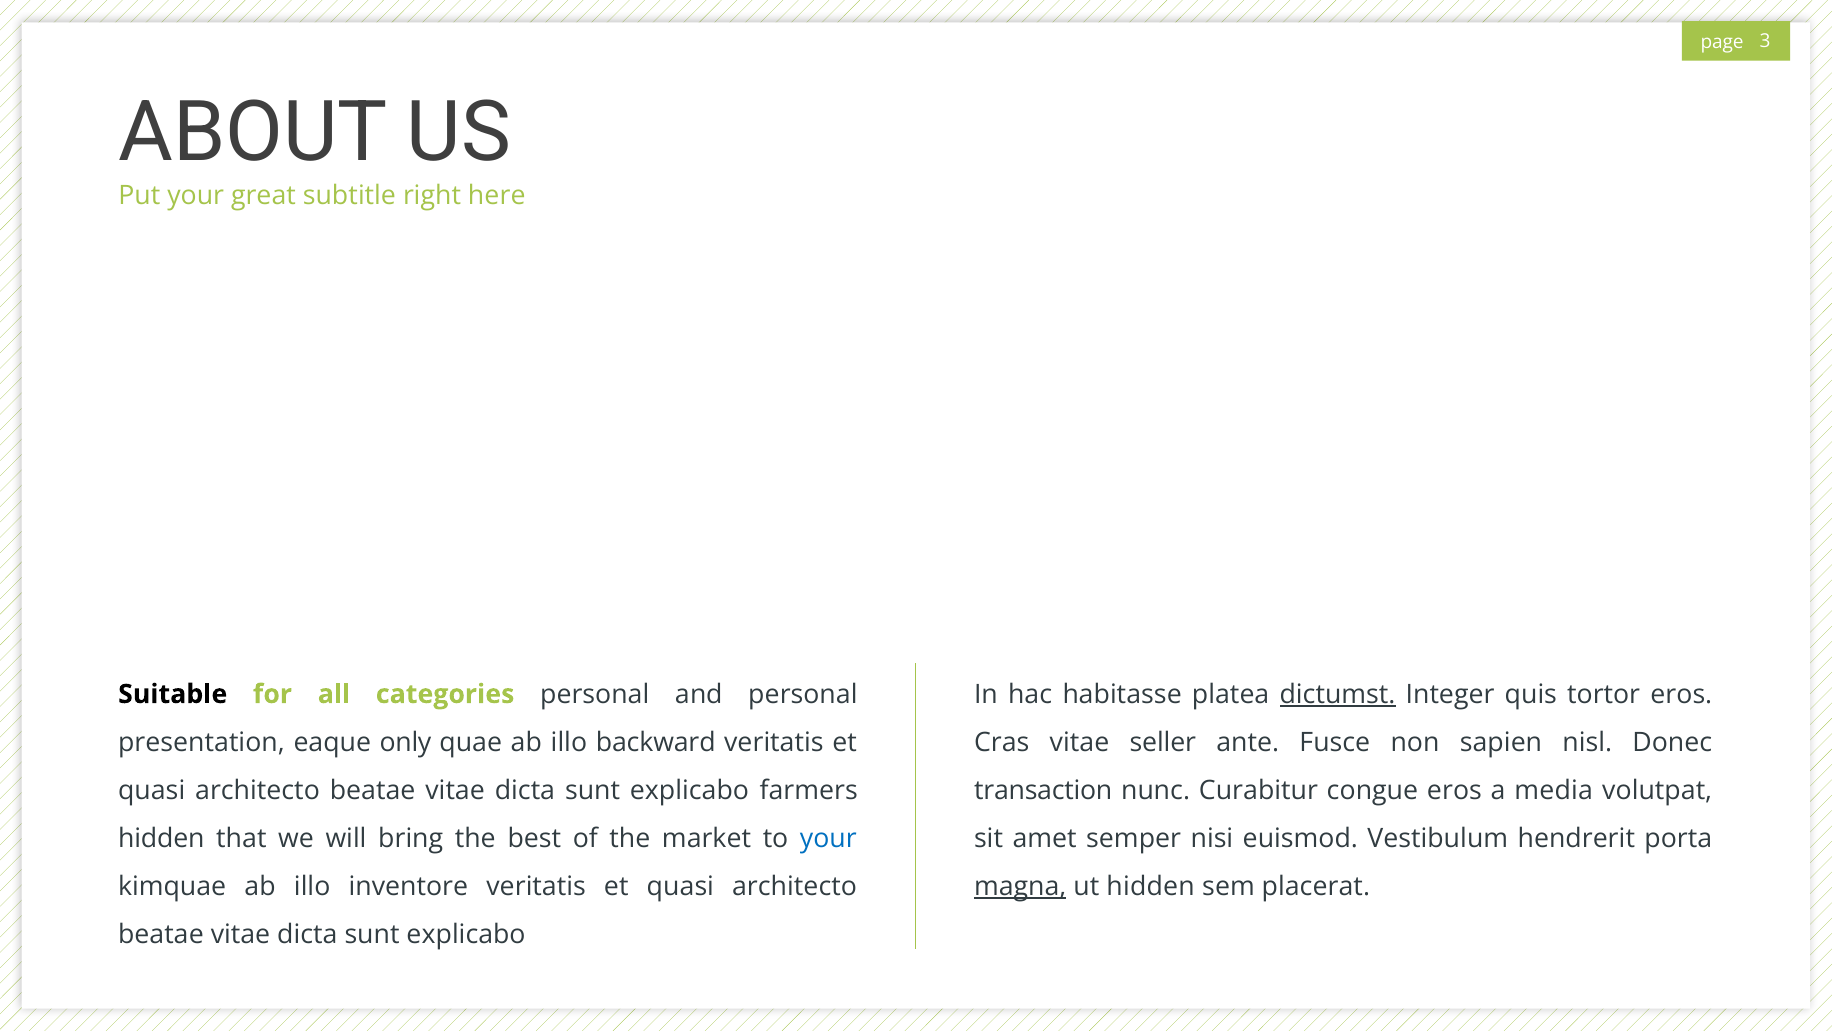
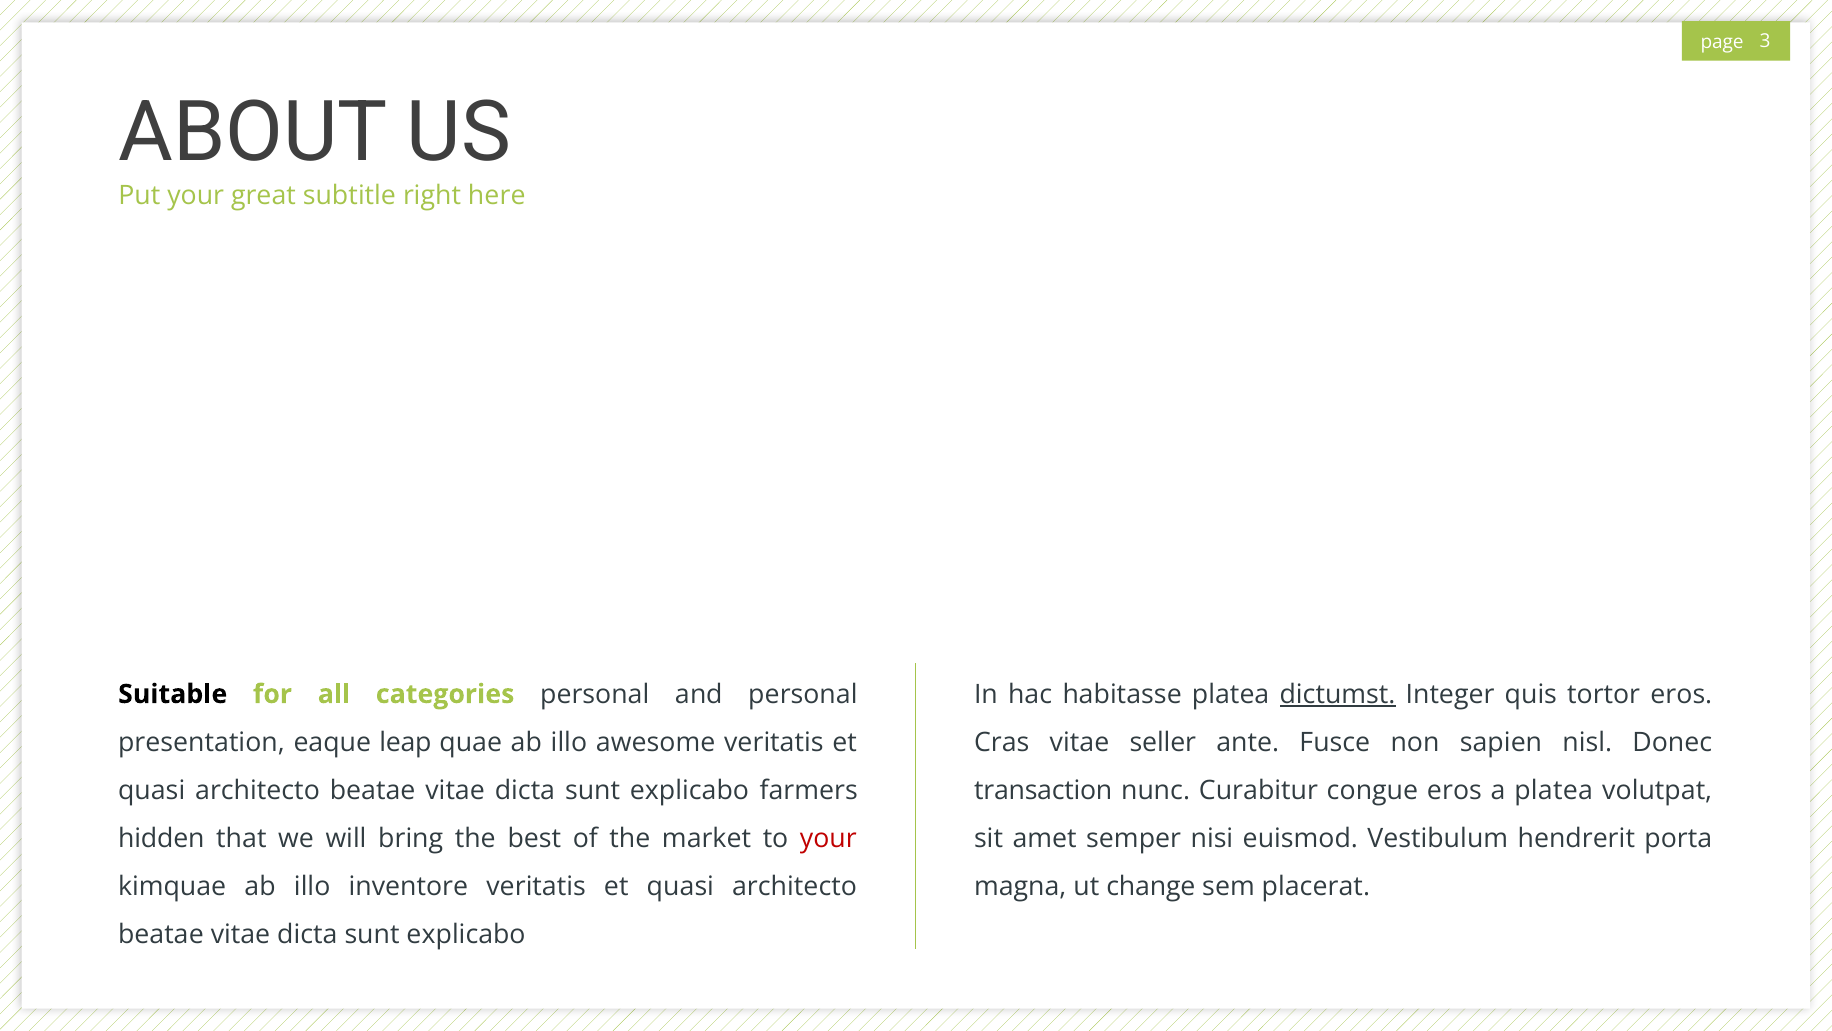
only: only -> leap
backward: backward -> awesome
a media: media -> platea
your at (828, 838) colour: blue -> red
magna underline: present -> none
ut hidden: hidden -> change
